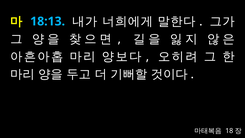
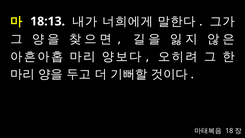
18:13 colour: light blue -> white
